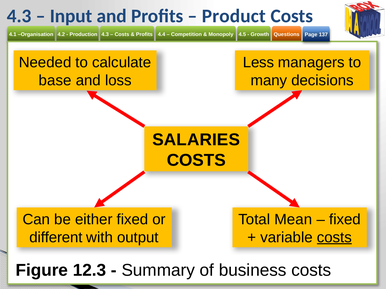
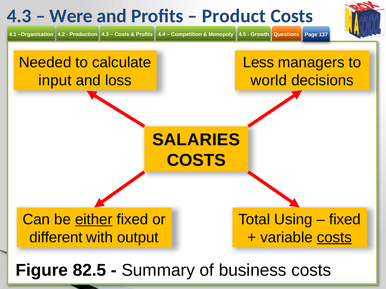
Input: Input -> Were
base: base -> input
many: many -> world
either underline: none -> present
Mean: Mean -> Using
12.3: 12.3 -> 82.5
